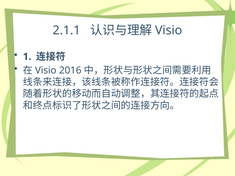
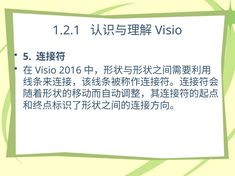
2.1.1: 2.1.1 -> 1.2.1
1: 1 -> 5
